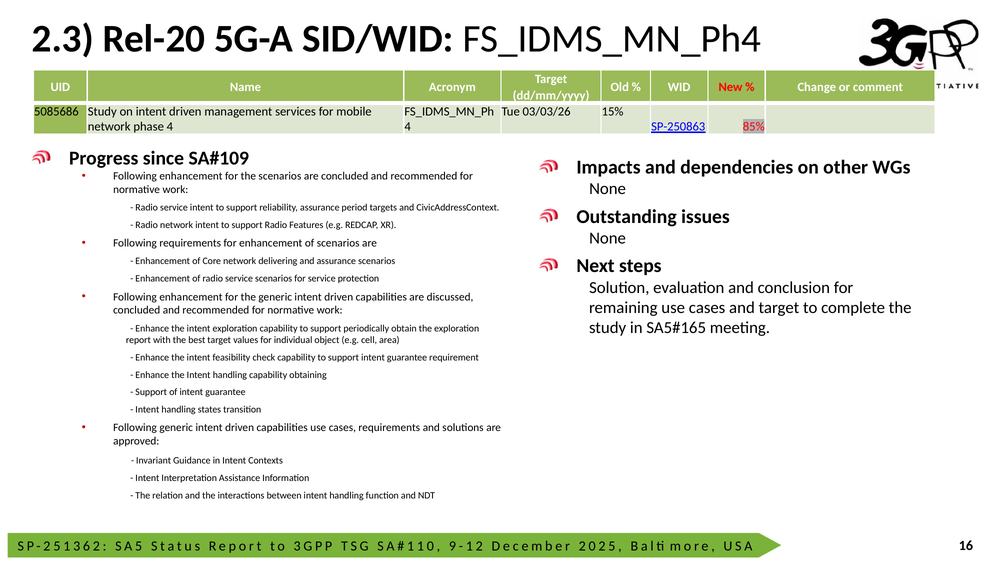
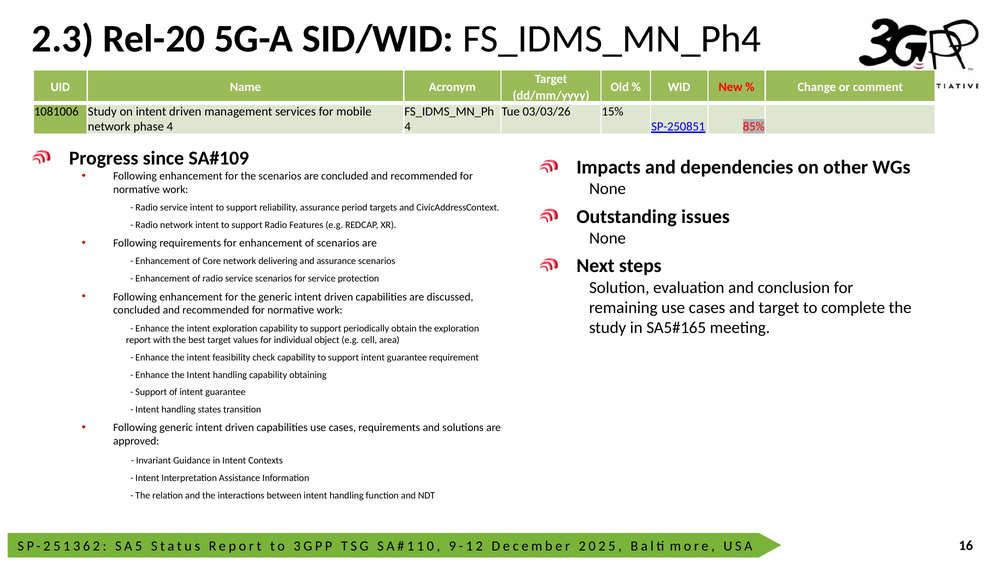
5085686: 5085686 -> 1081006
SP-250863: SP-250863 -> SP-250851
